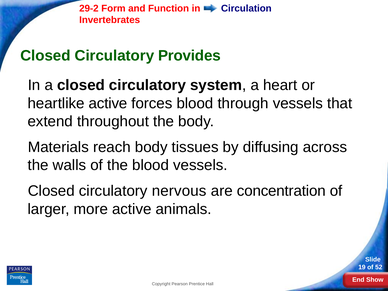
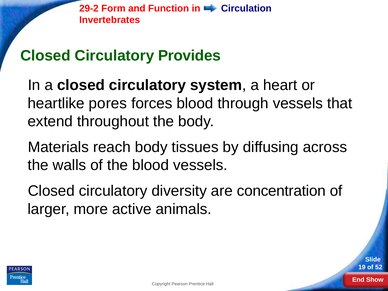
heartlike active: active -> pores
nervous: nervous -> diversity
